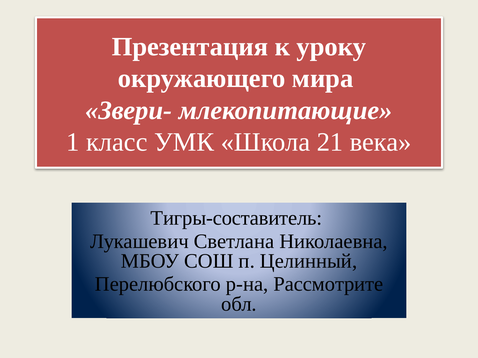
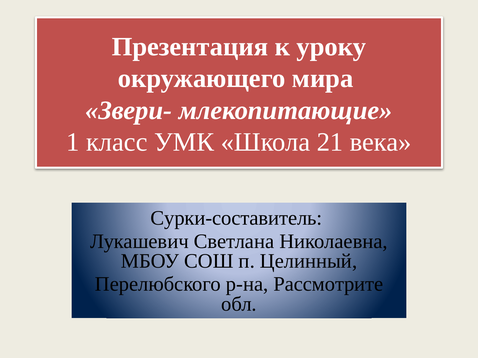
Тигры-составитель: Тигры-составитель -> Сурки-составитель
